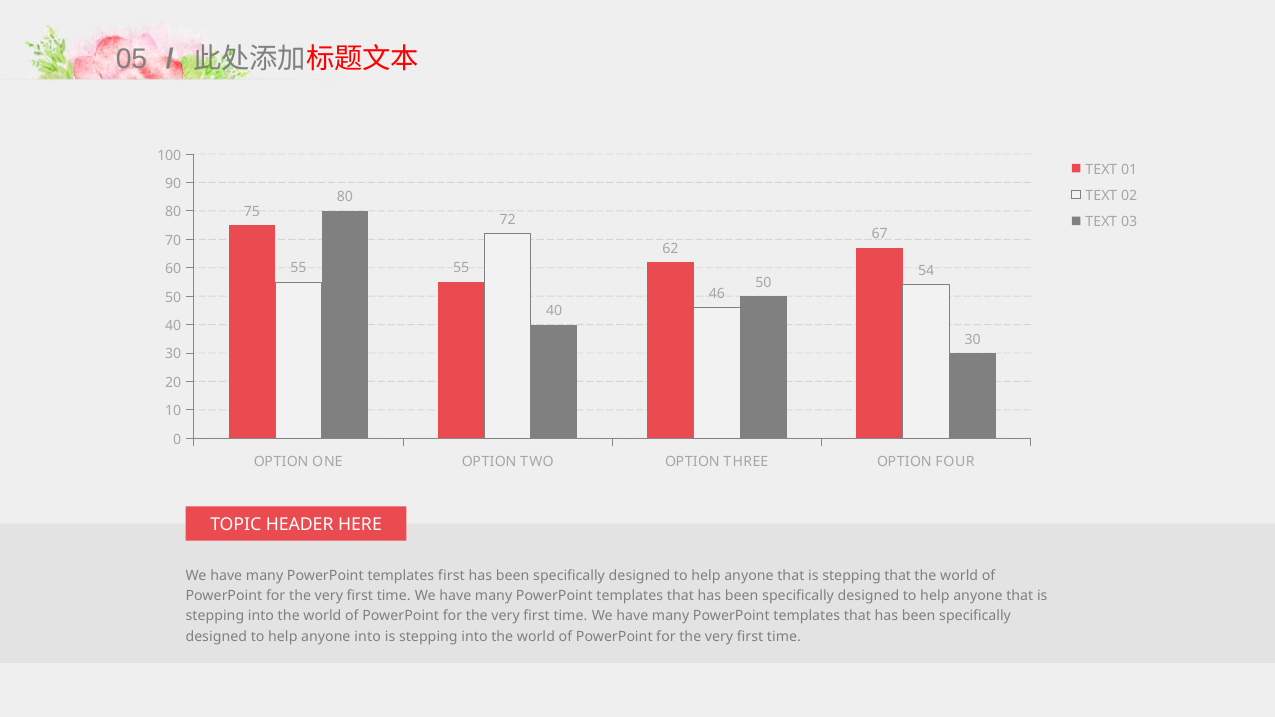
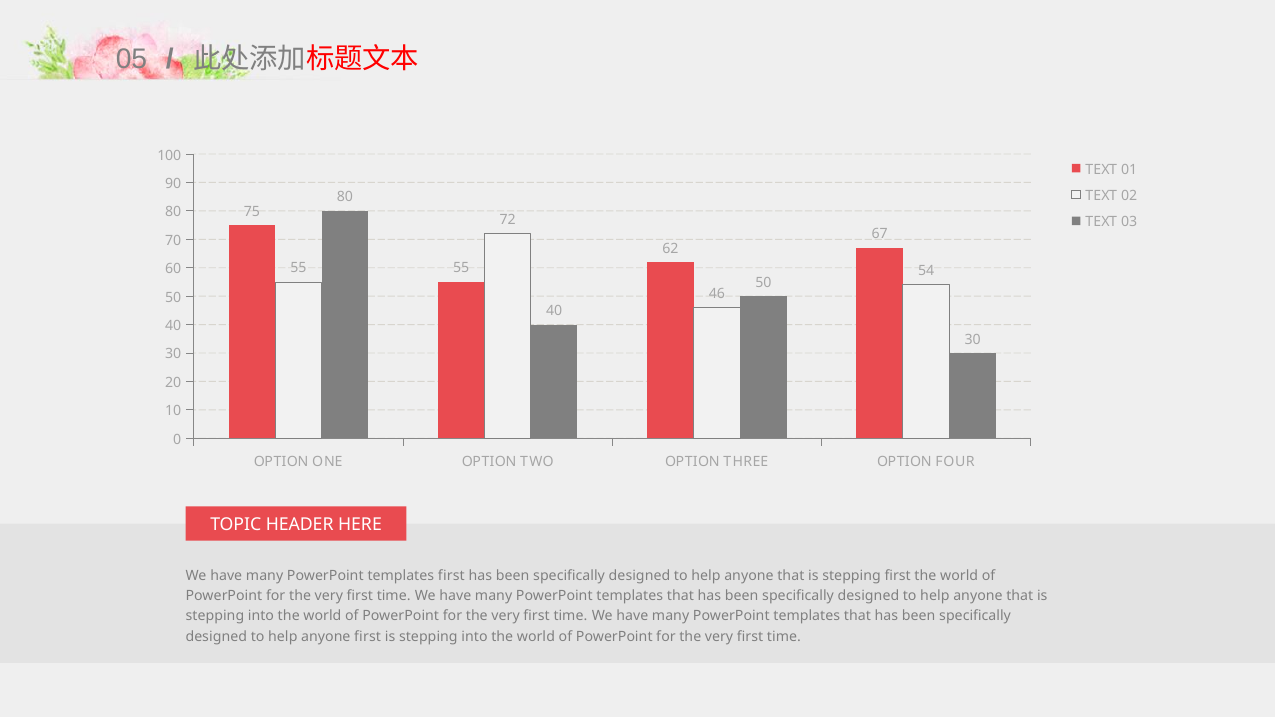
stepping that: that -> first
anyone into: into -> first
